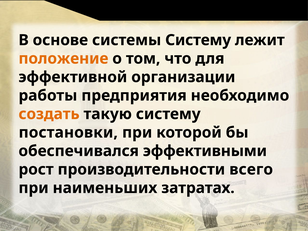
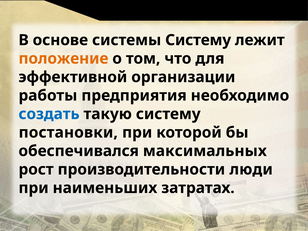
создать colour: orange -> blue
эффективными: эффективными -> максимальных
всего: всего -> люди
